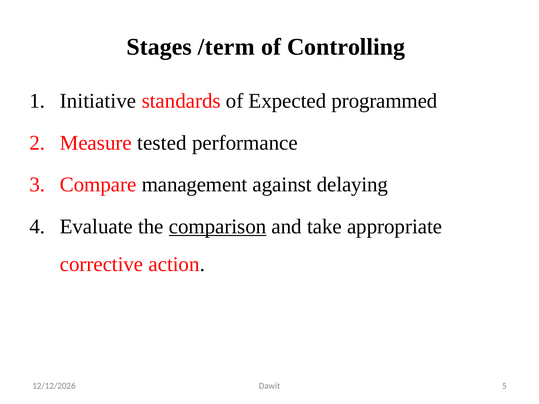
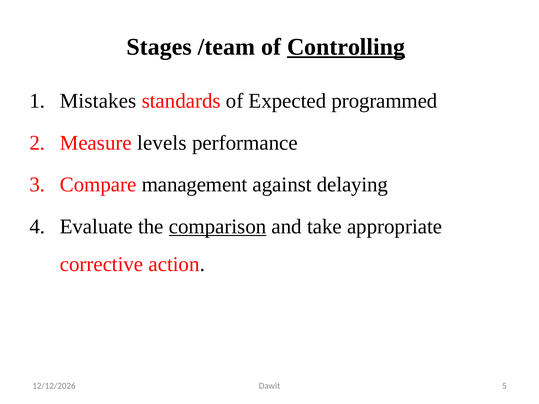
/term: /term -> /team
Controlling underline: none -> present
Initiative: Initiative -> Mistakes
tested: tested -> levels
